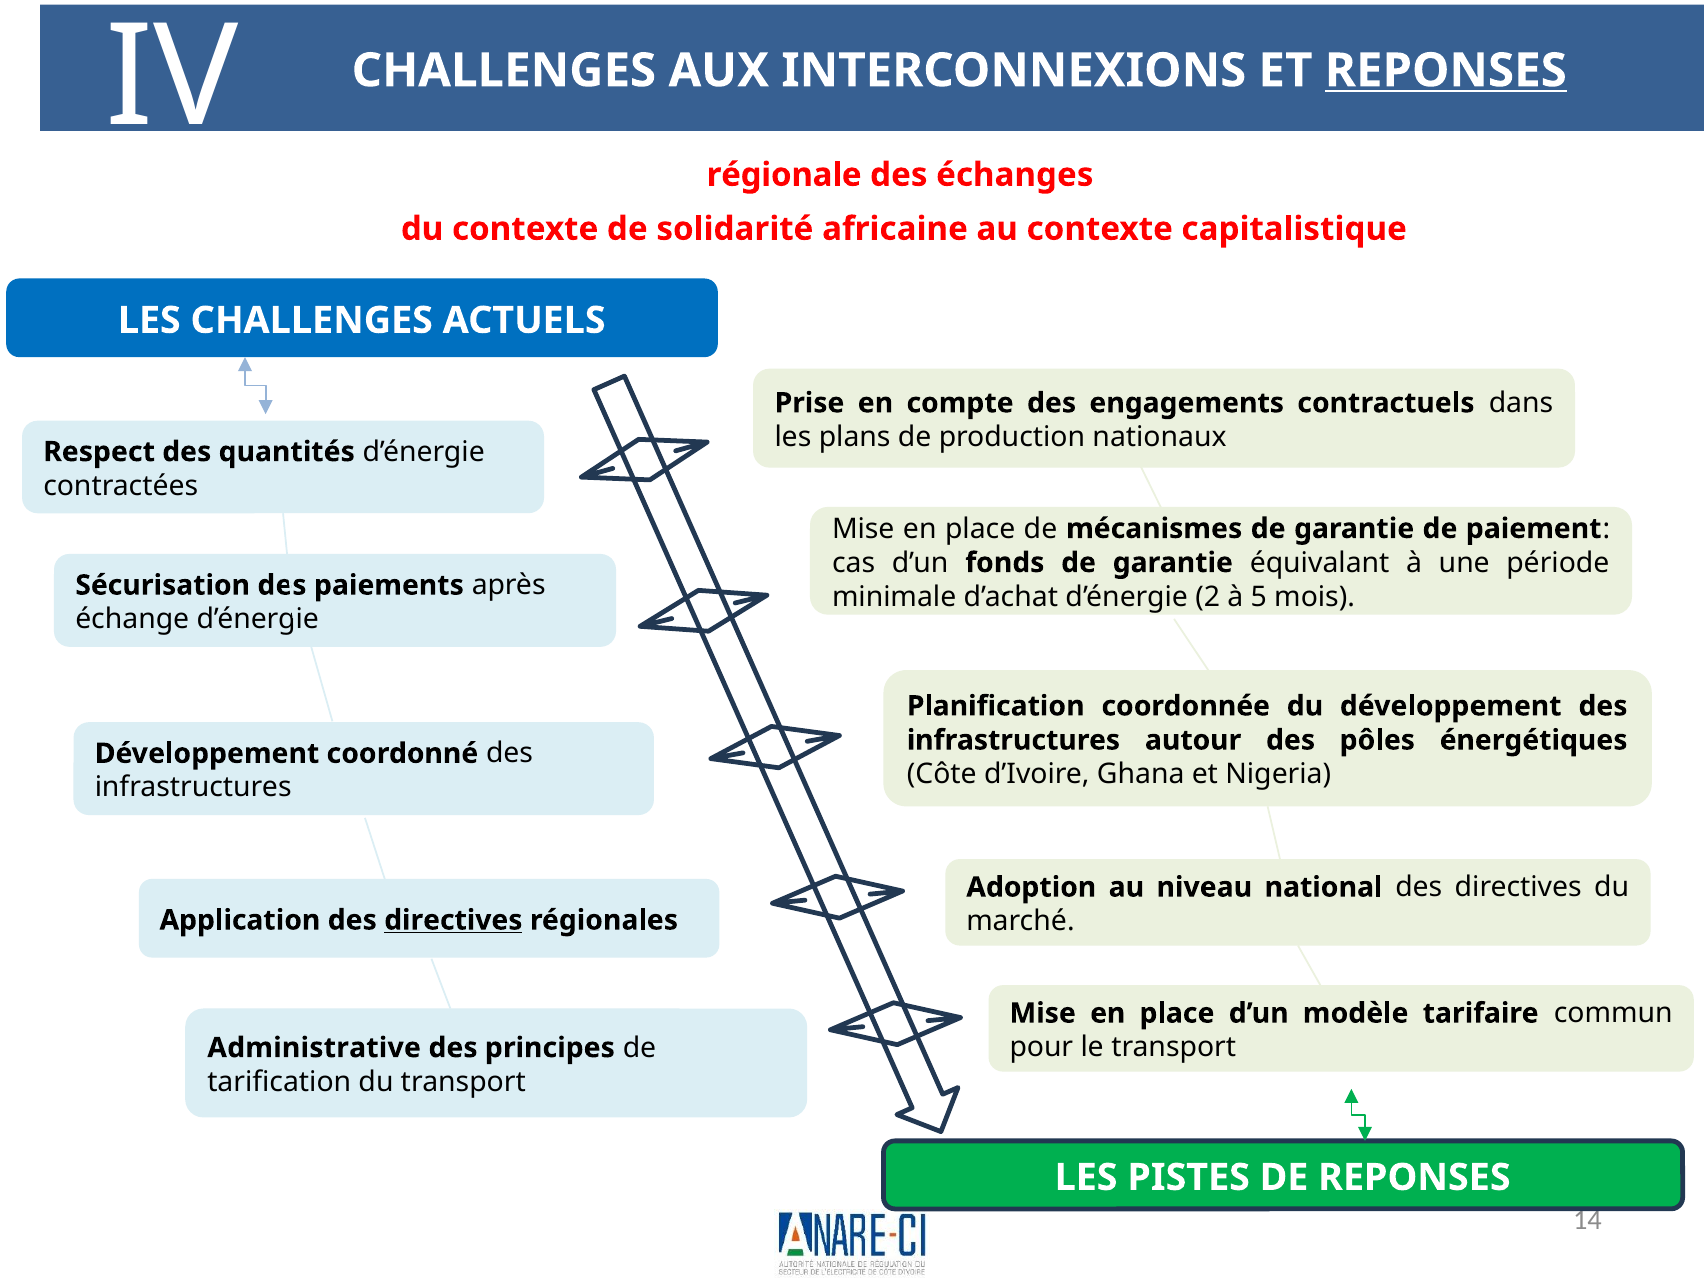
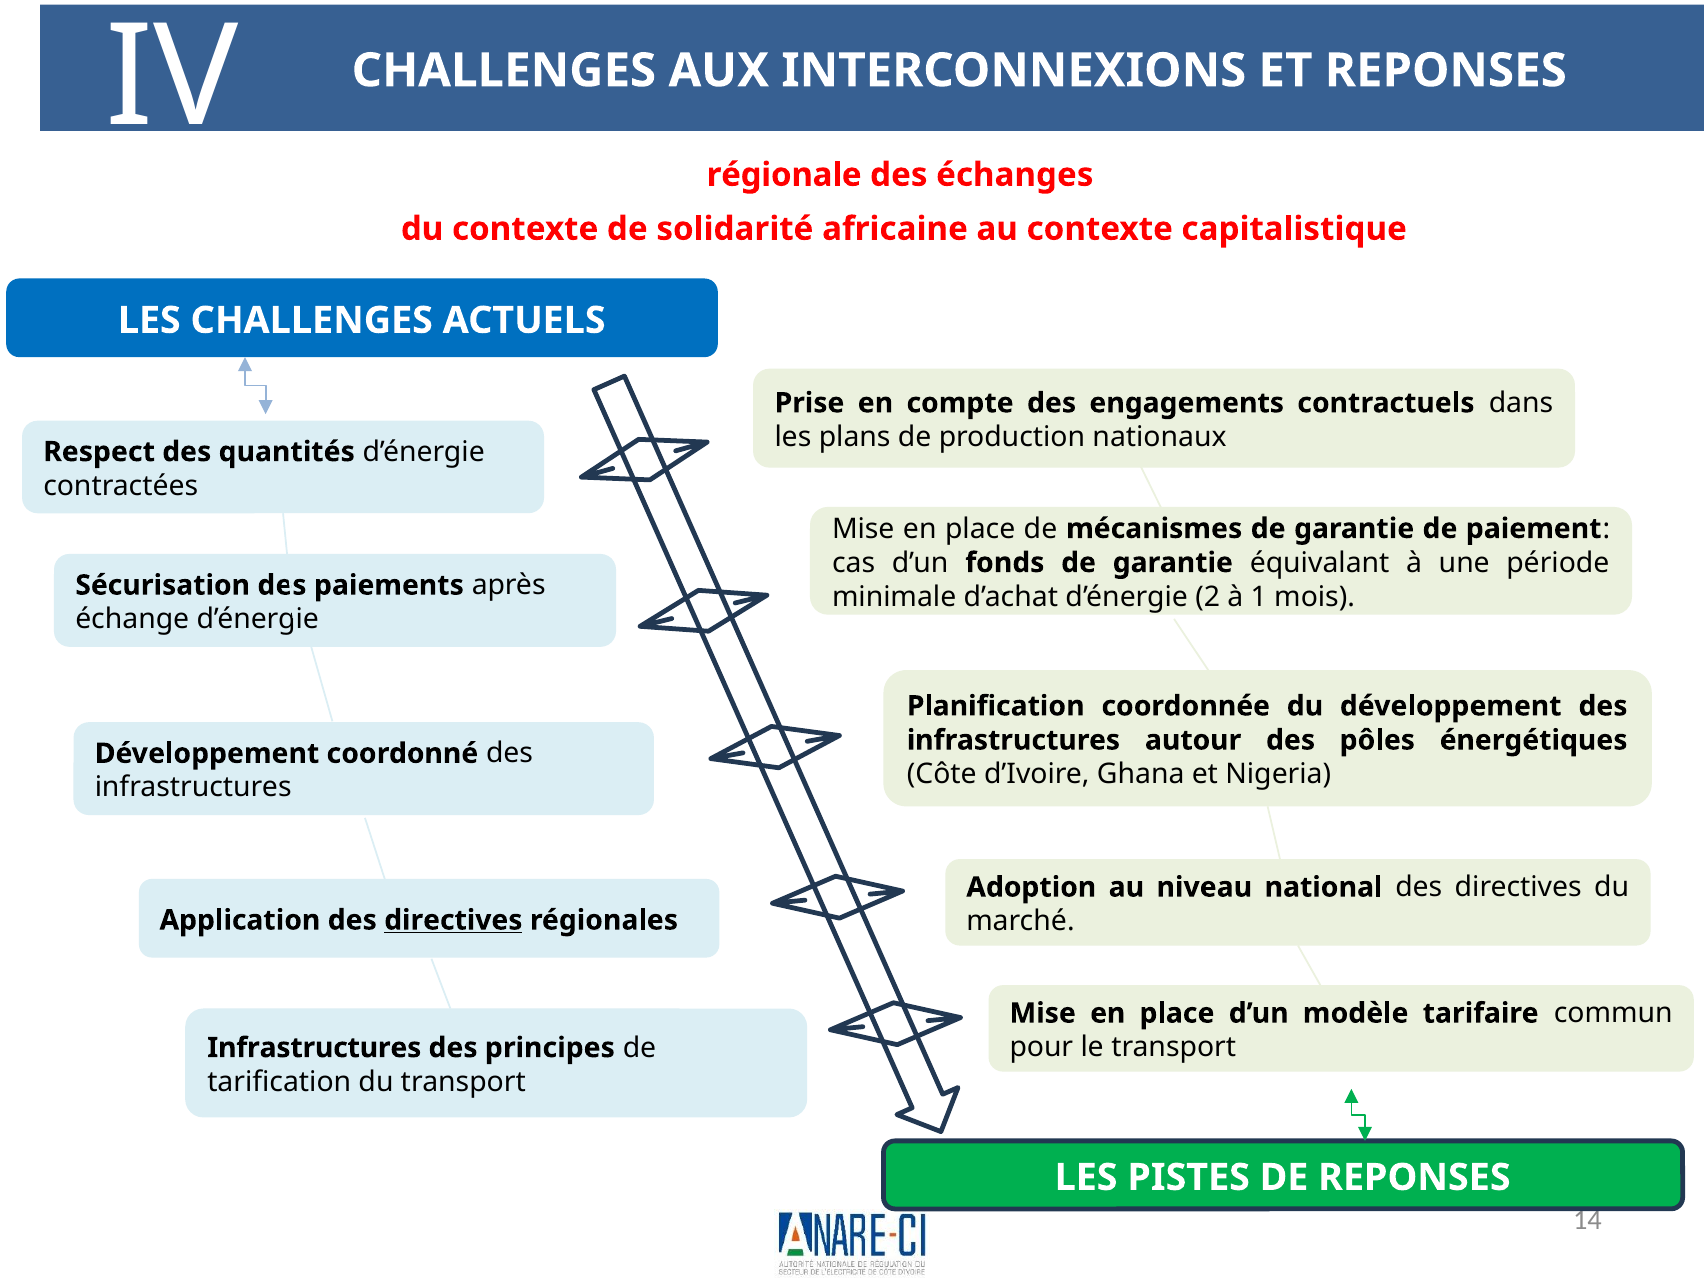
REPONSES at (1446, 71) underline: present -> none
5: 5 -> 1
Administrative at (314, 1048): Administrative -> Infrastructures
